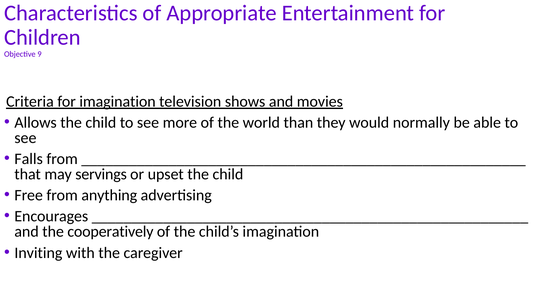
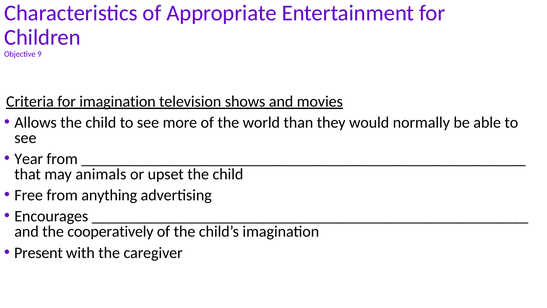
Falls: Falls -> Year
servings: servings -> animals
Inviting: Inviting -> Present
